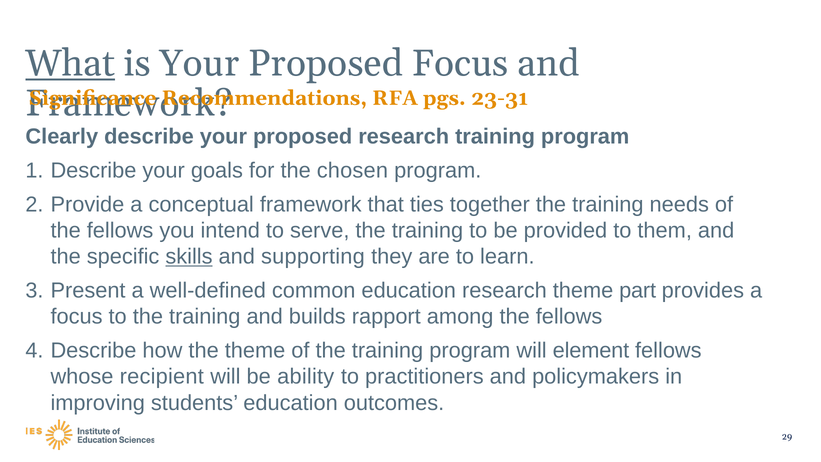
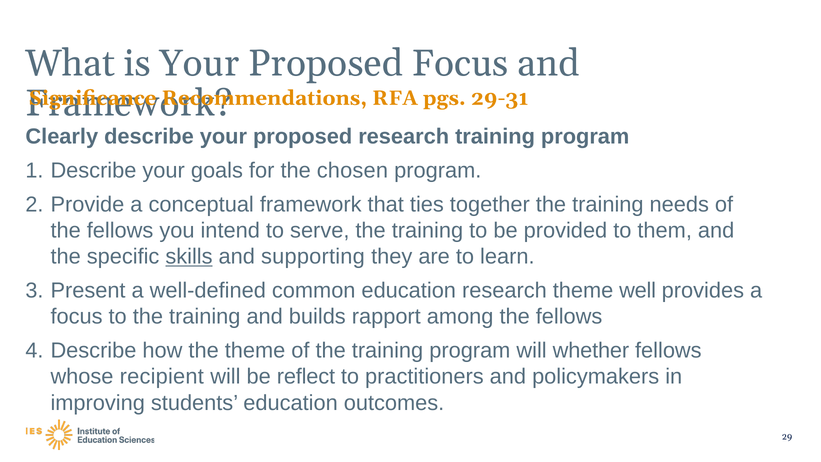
What underline: present -> none
23-31: 23-31 -> 29-31
part: part -> well
element: element -> whether
ability: ability -> reflect
